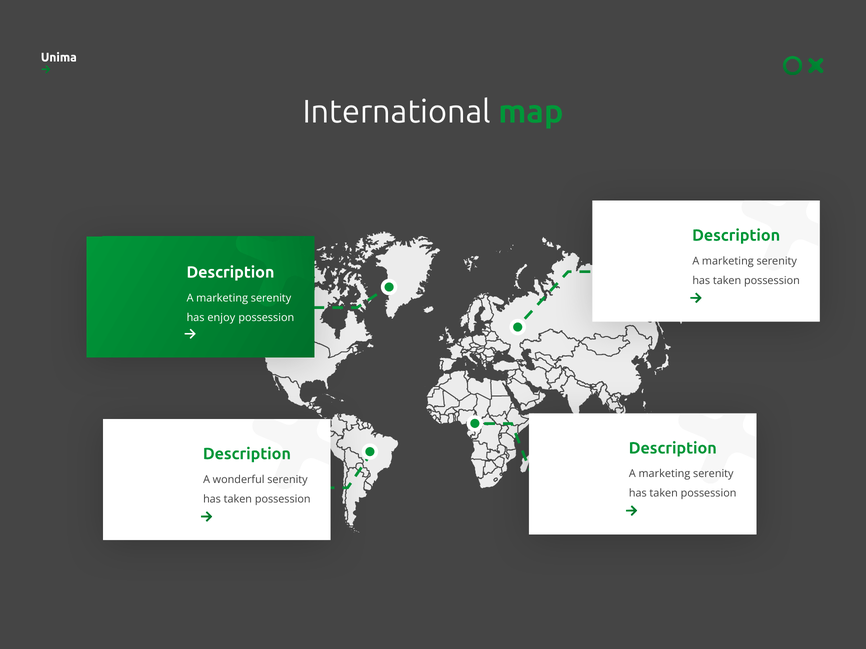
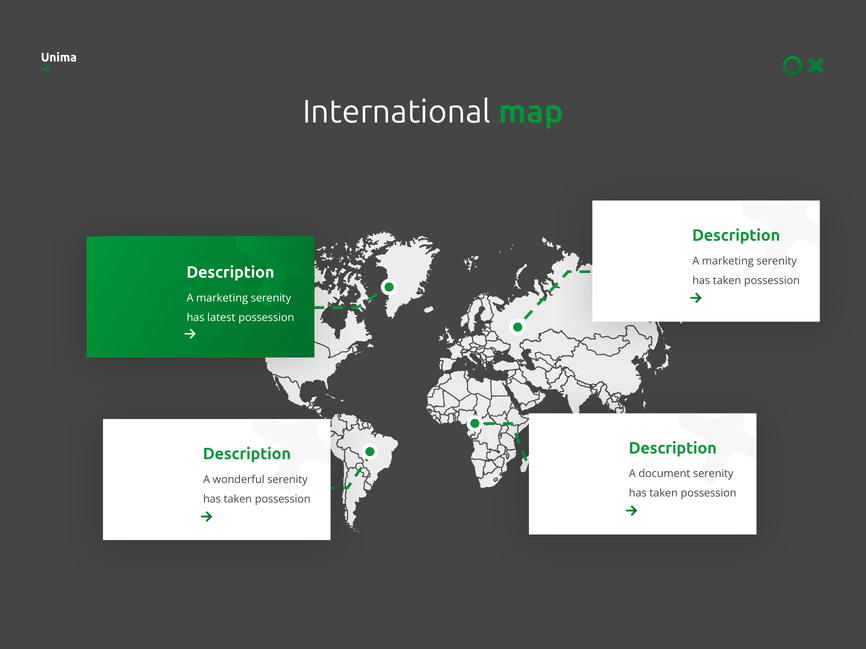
enjoy: enjoy -> latest
marketing at (664, 474): marketing -> document
